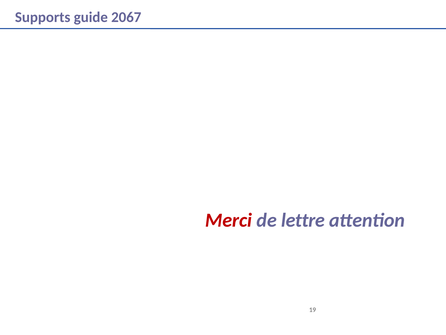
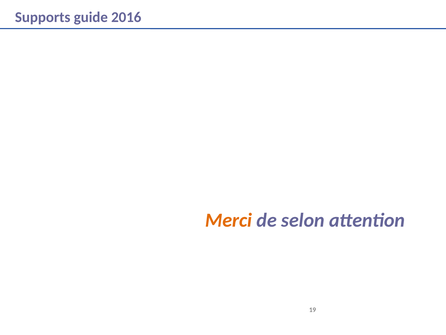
2067: 2067 -> 2016
Merci colour: red -> orange
lettre: lettre -> selon
